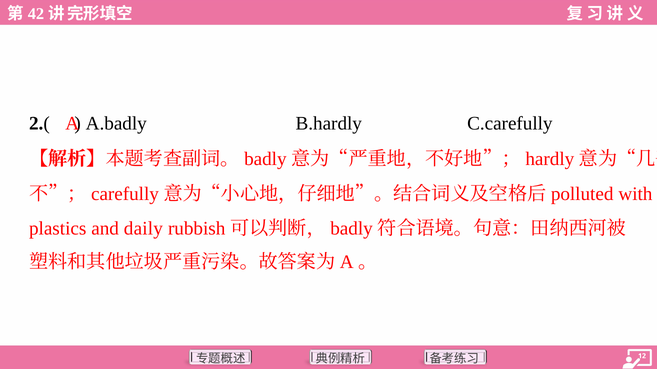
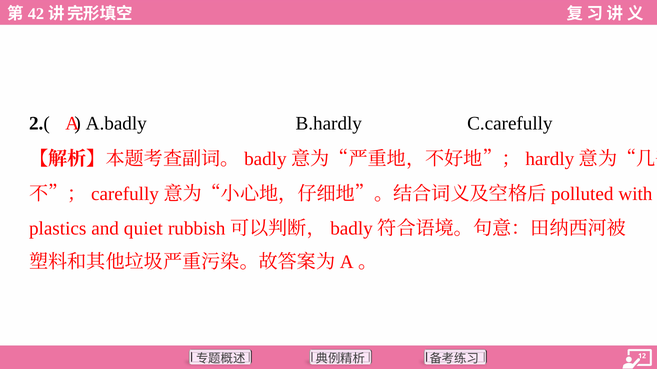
daily: daily -> quiet
